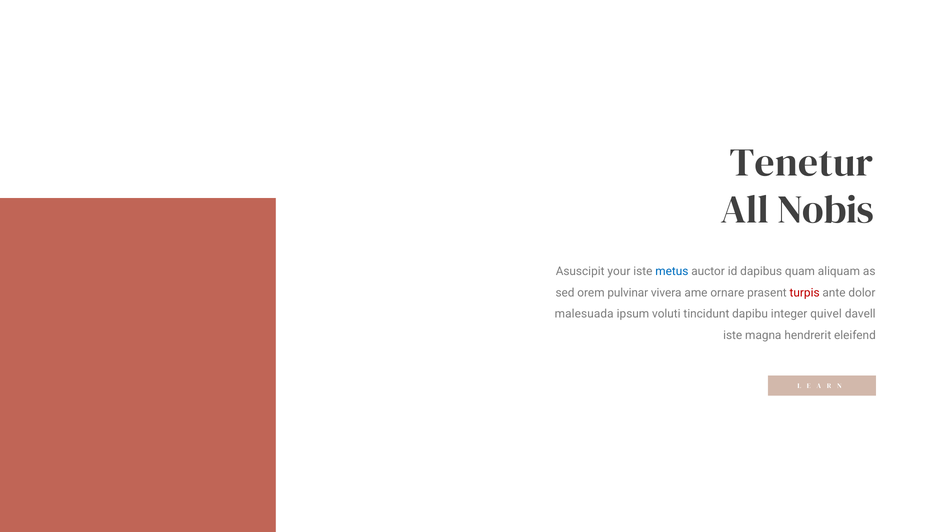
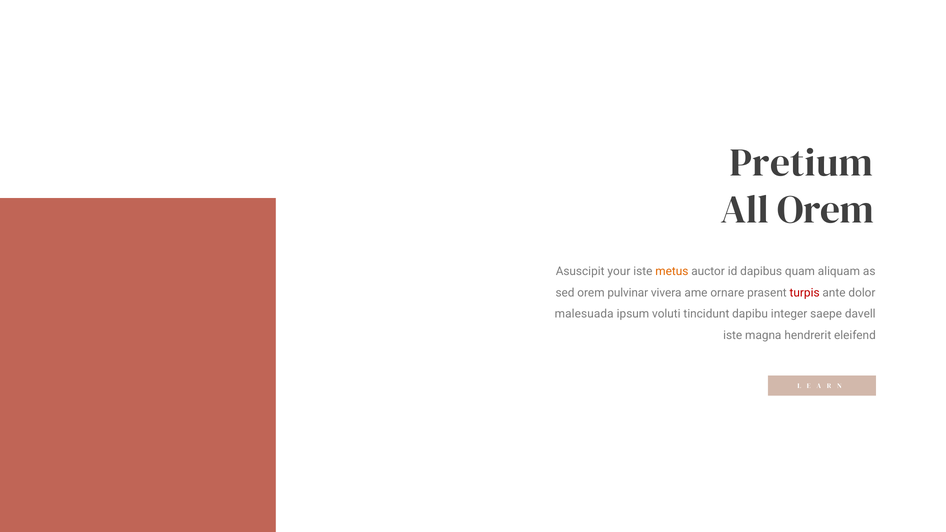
Tenetur: Tenetur -> Pretium
All Nobis: Nobis -> Orem
metus colour: blue -> orange
quivel: quivel -> saepe
